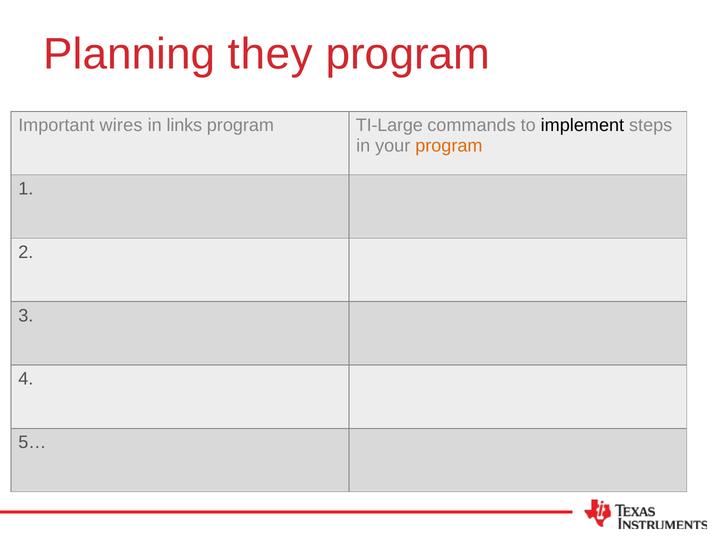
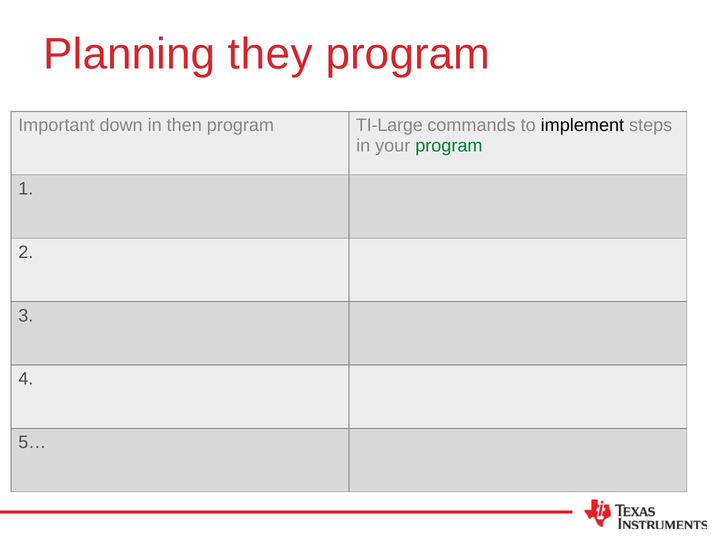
wires: wires -> down
links: links -> then
program at (449, 146) colour: orange -> green
